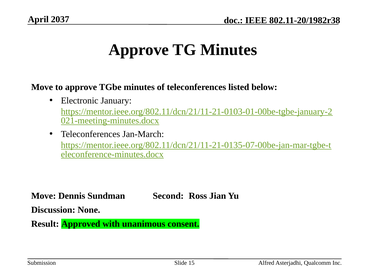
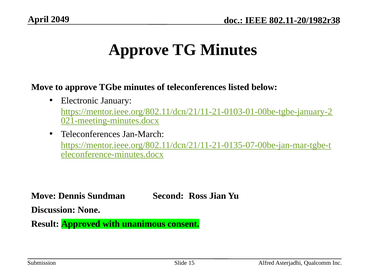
2037: 2037 -> 2049
